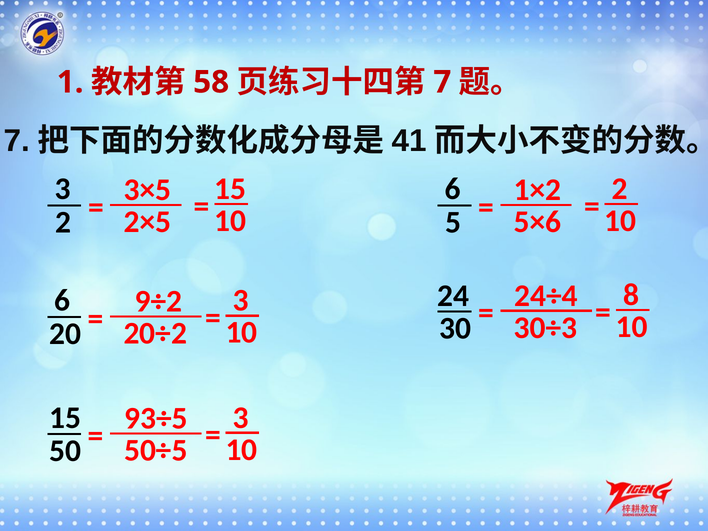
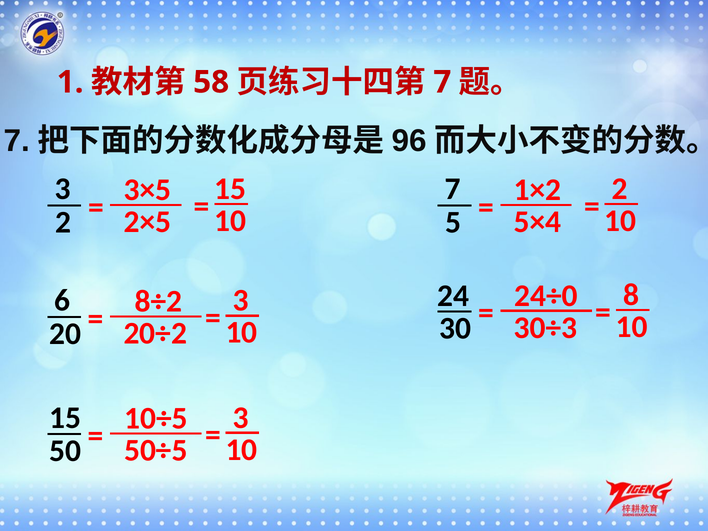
41: 41 -> 96
3×5 6: 6 -> 7
5×6: 5×6 -> 5×4
24÷4: 24÷4 -> 24÷0
9÷2: 9÷2 -> 8÷2
93÷5: 93÷5 -> 10÷5
